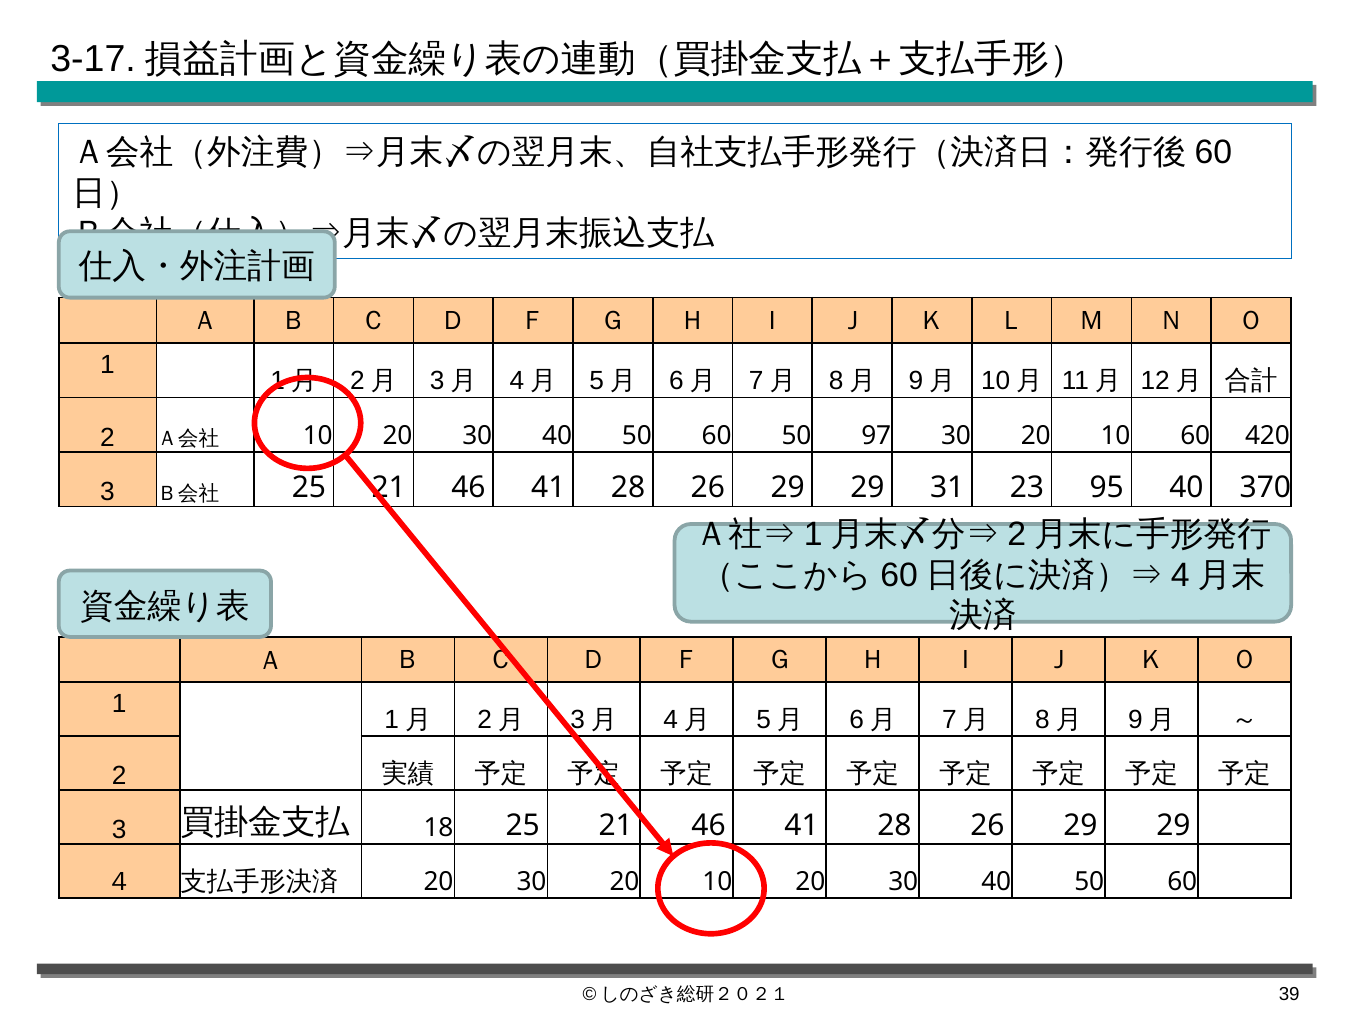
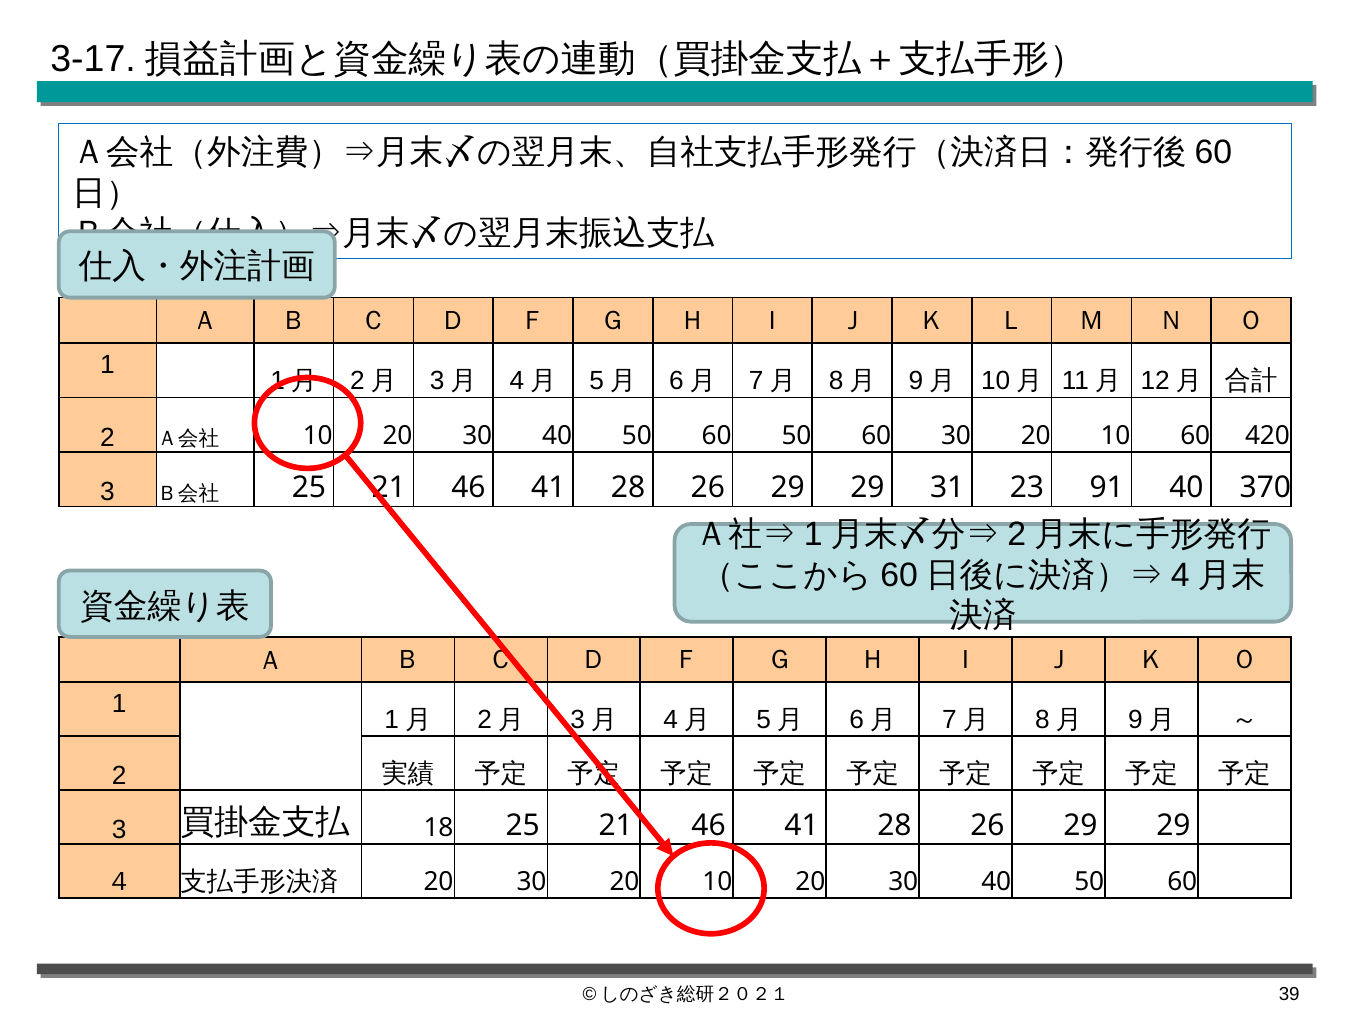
60 50 97: 97 -> 60
95: 95 -> 91
